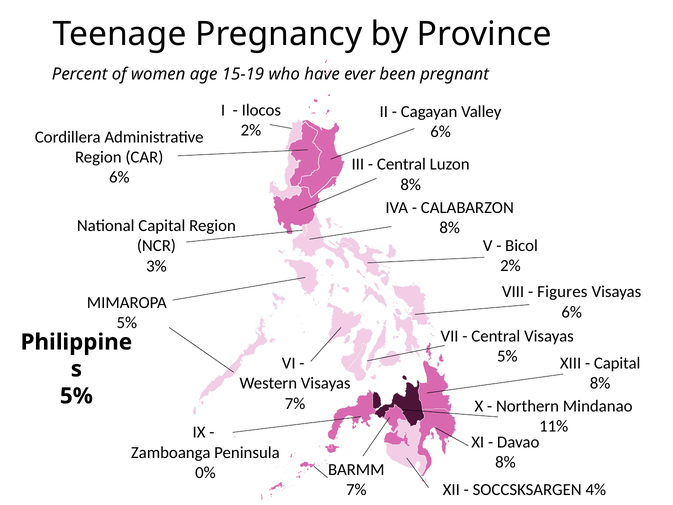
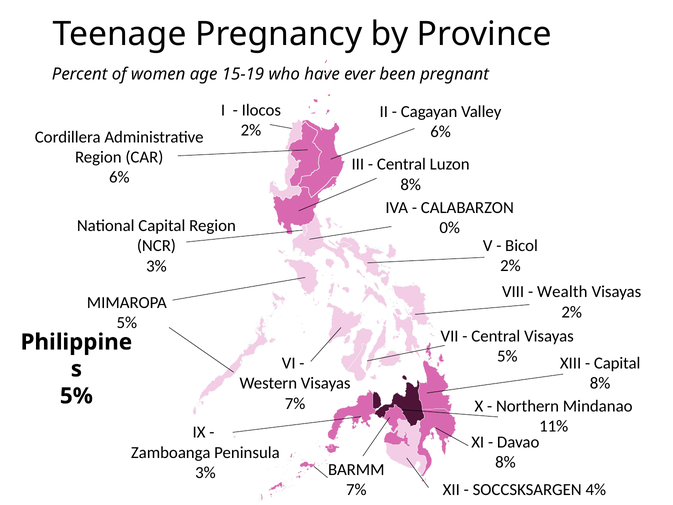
8% at (450, 228): 8% -> 0%
Figures: Figures -> Wealth
6% at (572, 312): 6% -> 2%
0% at (205, 473): 0% -> 3%
